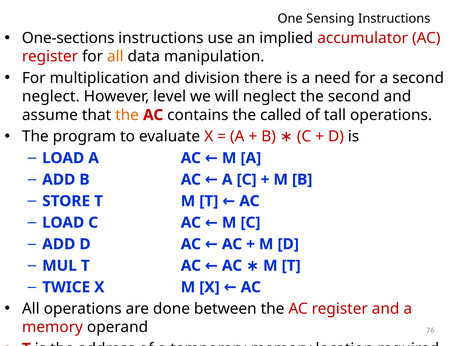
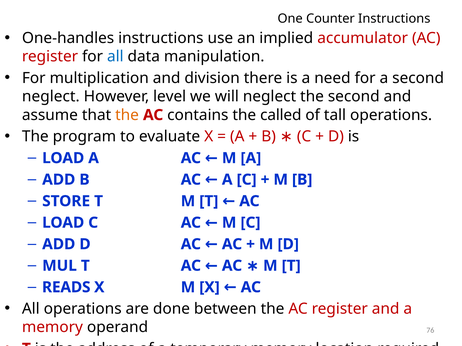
Sensing: Sensing -> Counter
One-sections: One-sections -> One-handles
all at (115, 57) colour: orange -> blue
TWICE: TWICE -> READS
